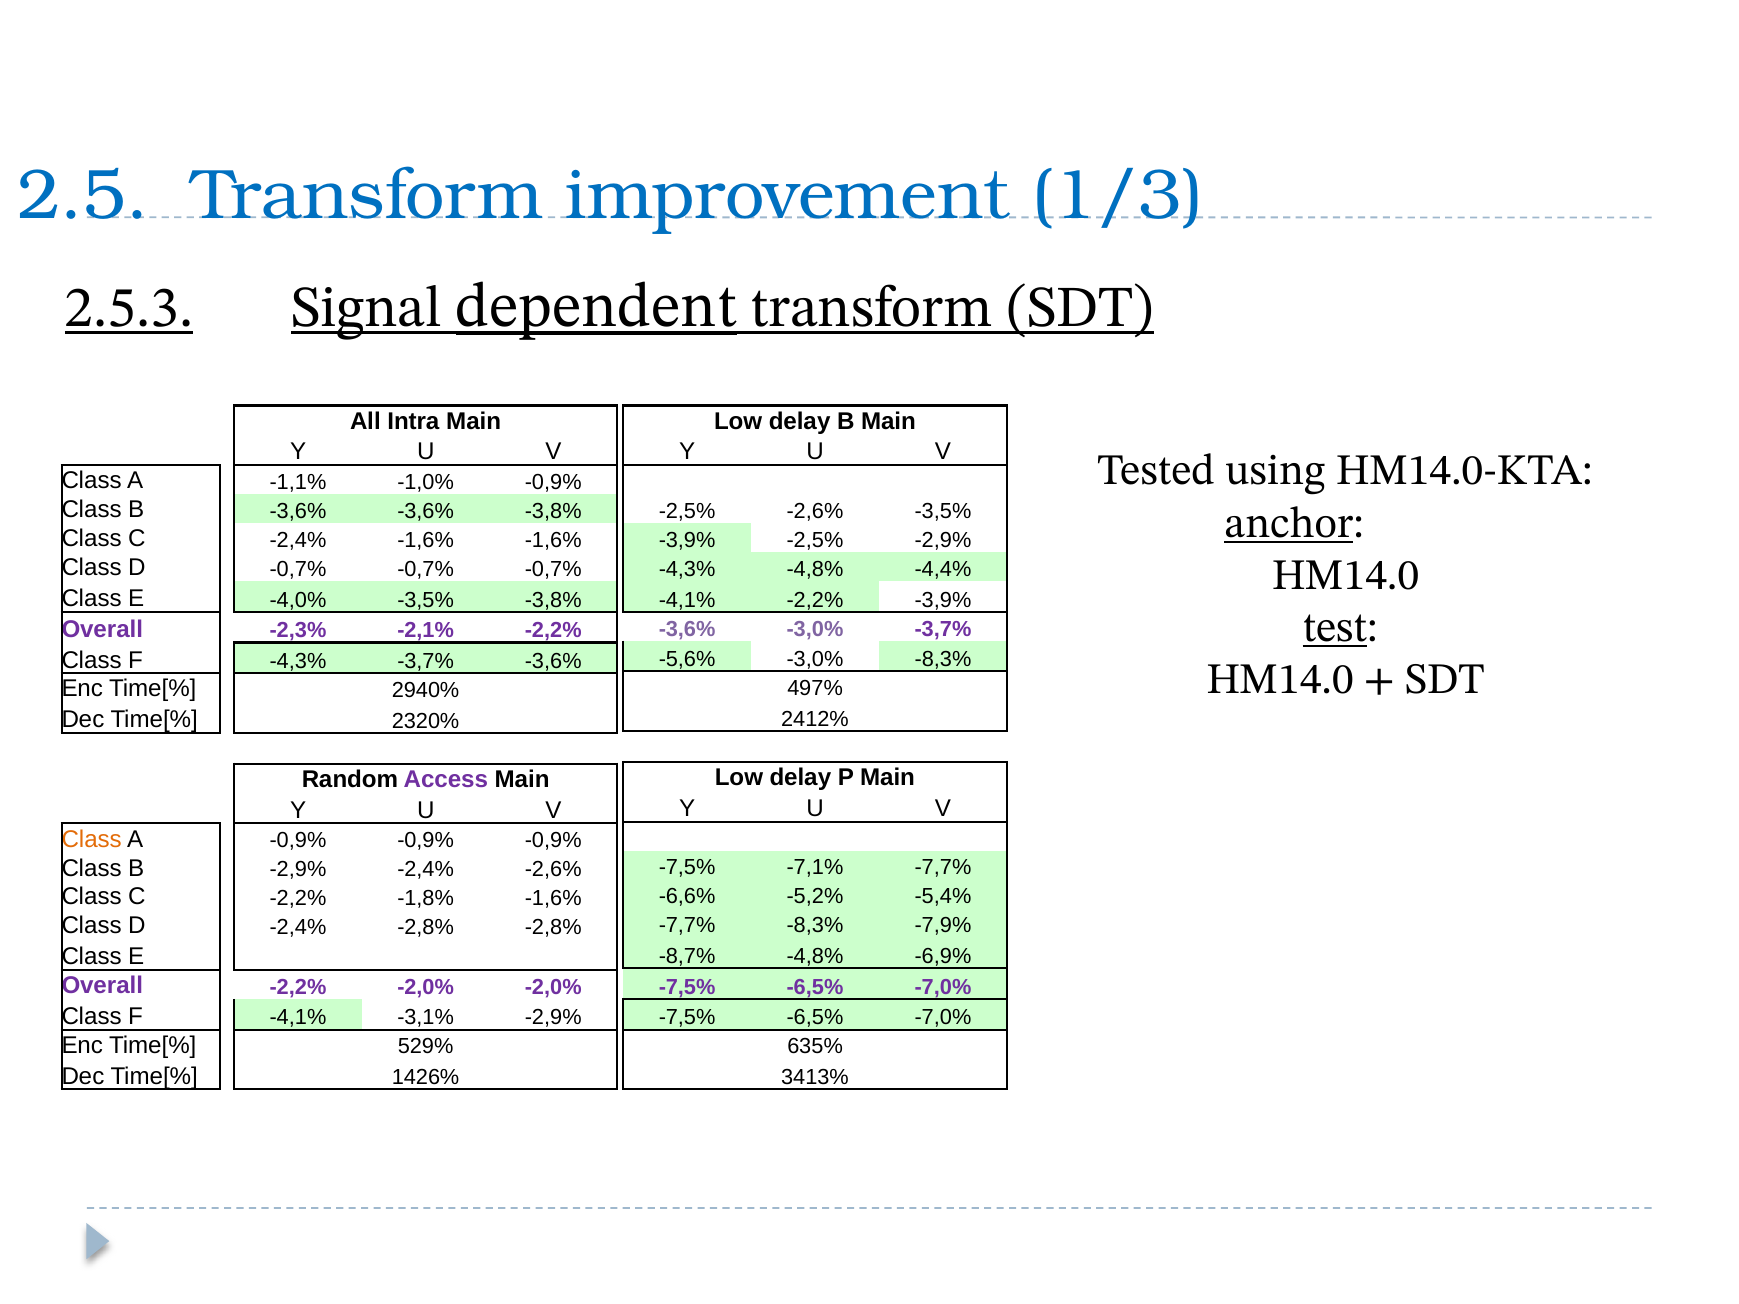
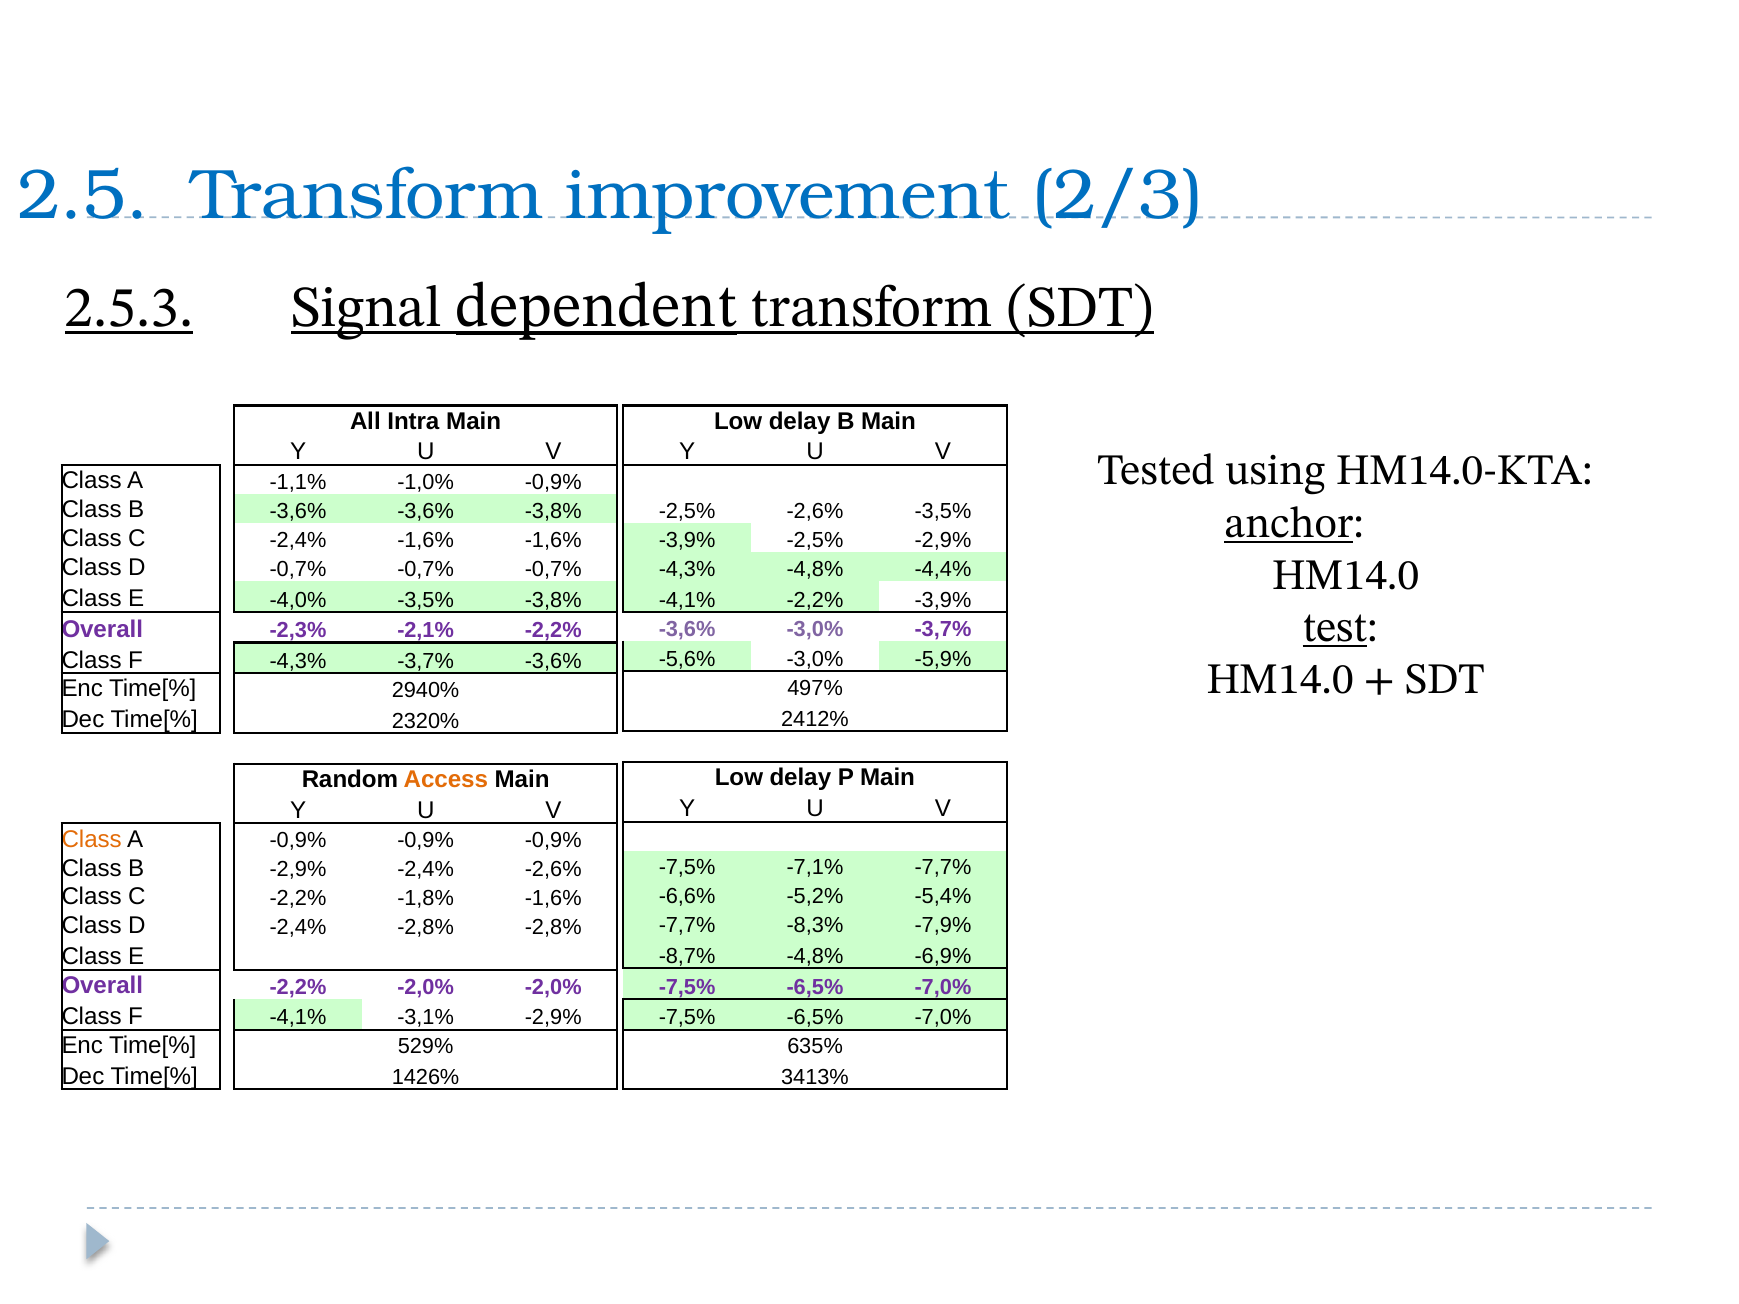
1/3: 1/3 -> 2/3
-3,0% -8,3%: -8,3% -> -5,9%
Access colour: purple -> orange
